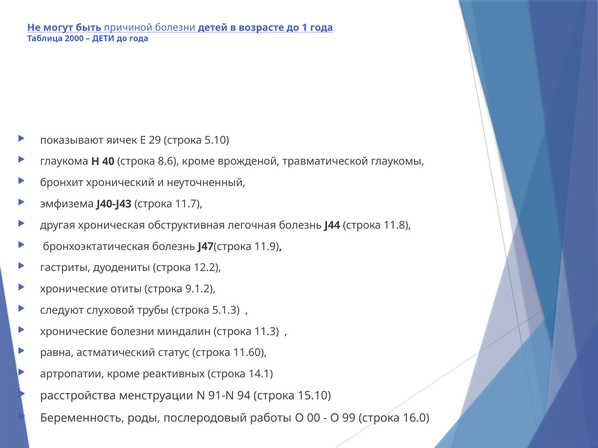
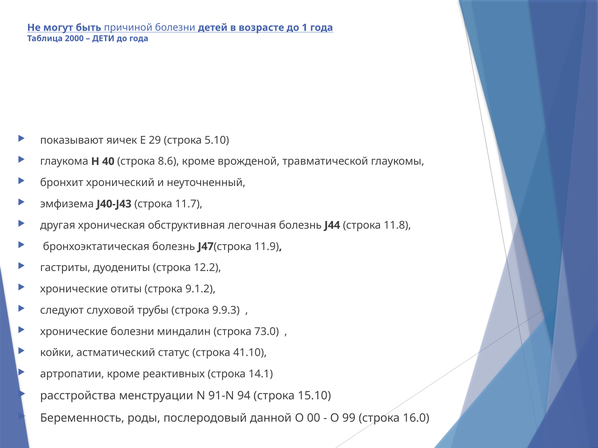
5.1.3: 5.1.3 -> 9.9.3
11.3: 11.3 -> 73.0
равна: равна -> койки
11.60: 11.60 -> 41.10
работы: работы -> данной
